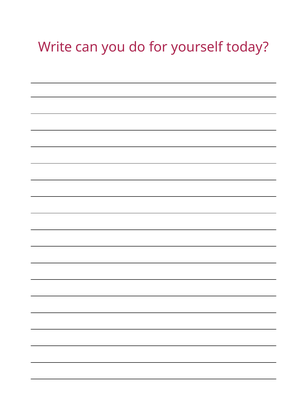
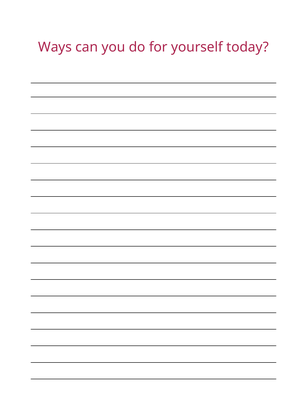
Write: Write -> Ways
